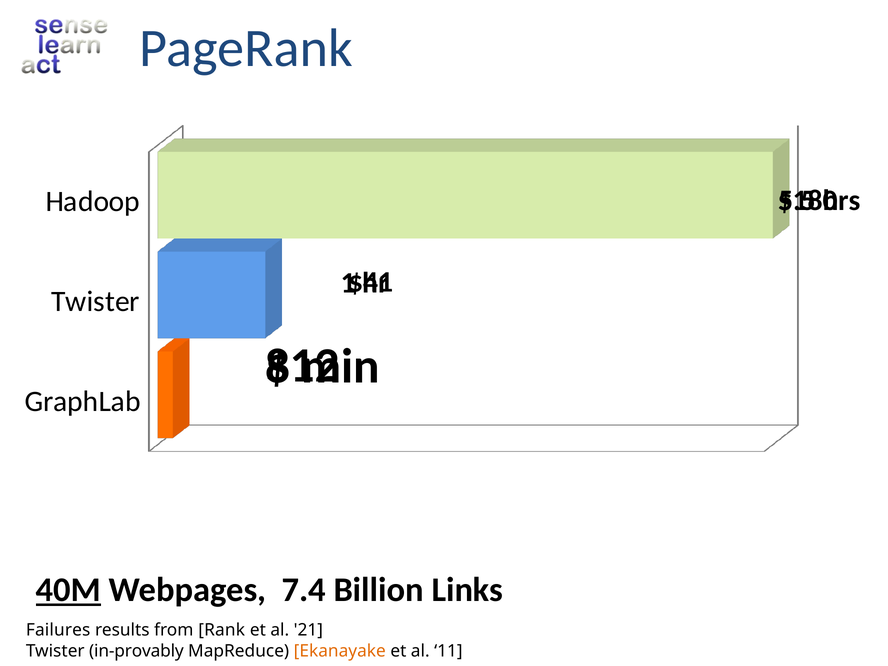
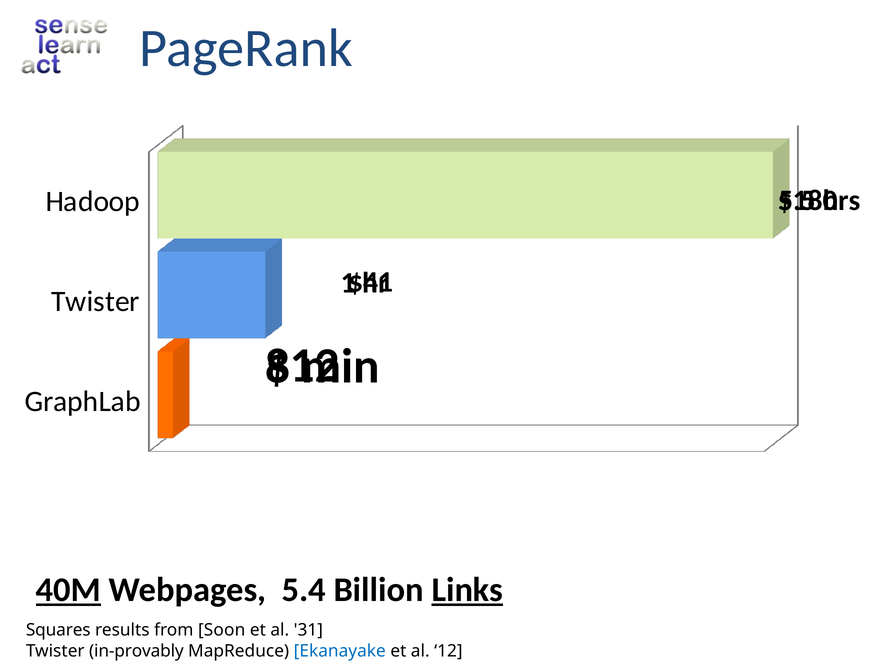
7.4: 7.4 -> 5.4
Links underline: none -> present
Failures: Failures -> Squares
Rank: Rank -> Soon
21: 21 -> 31
Ekanayake colour: orange -> blue
11: 11 -> 12
